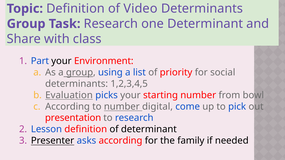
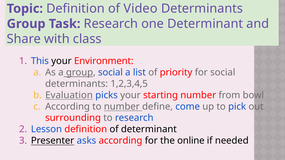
Part: Part -> This
group using: using -> social
digital: digital -> define
presentation: presentation -> surrounding
family: family -> online
